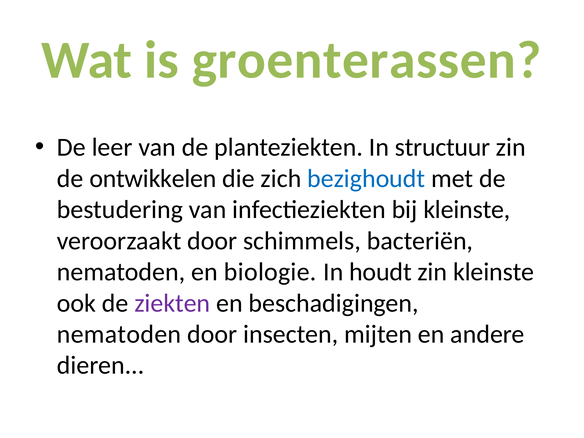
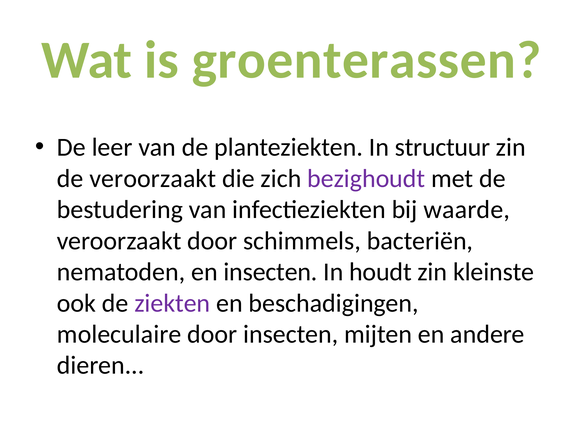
de ontwikkelen: ontwikkelen -> veroorzaakt
bezighoudt colour: blue -> purple
bij kleinste: kleinste -> waarde
en biologie: biologie -> insecten
nematoden at (119, 334): nematoden -> moleculaire
